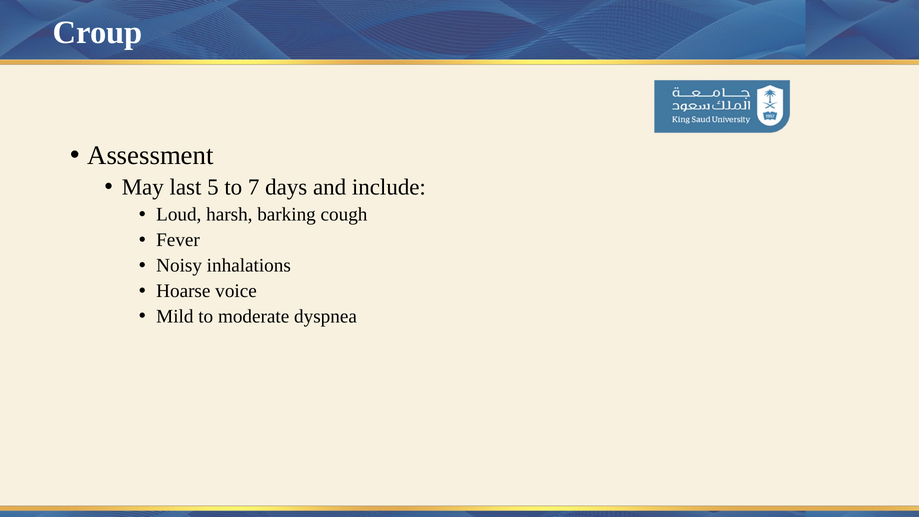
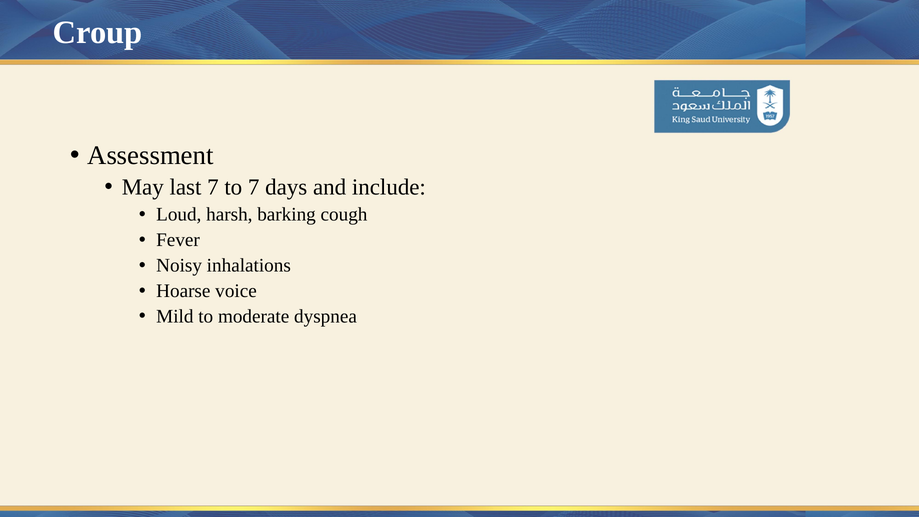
last 5: 5 -> 7
